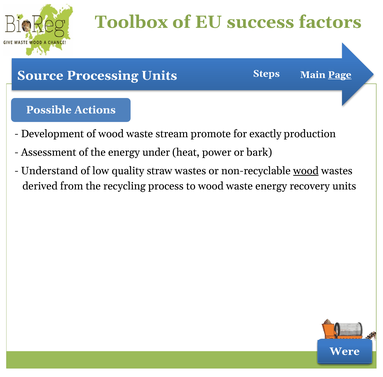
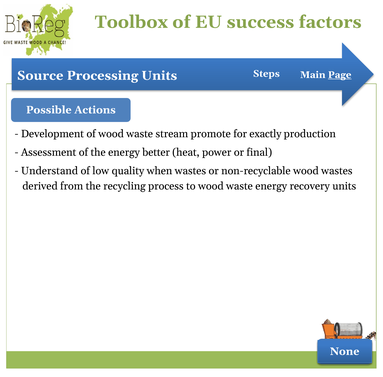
under: under -> better
bark: bark -> final
straw: straw -> when
wood at (306, 171) underline: present -> none
Were: Were -> None
